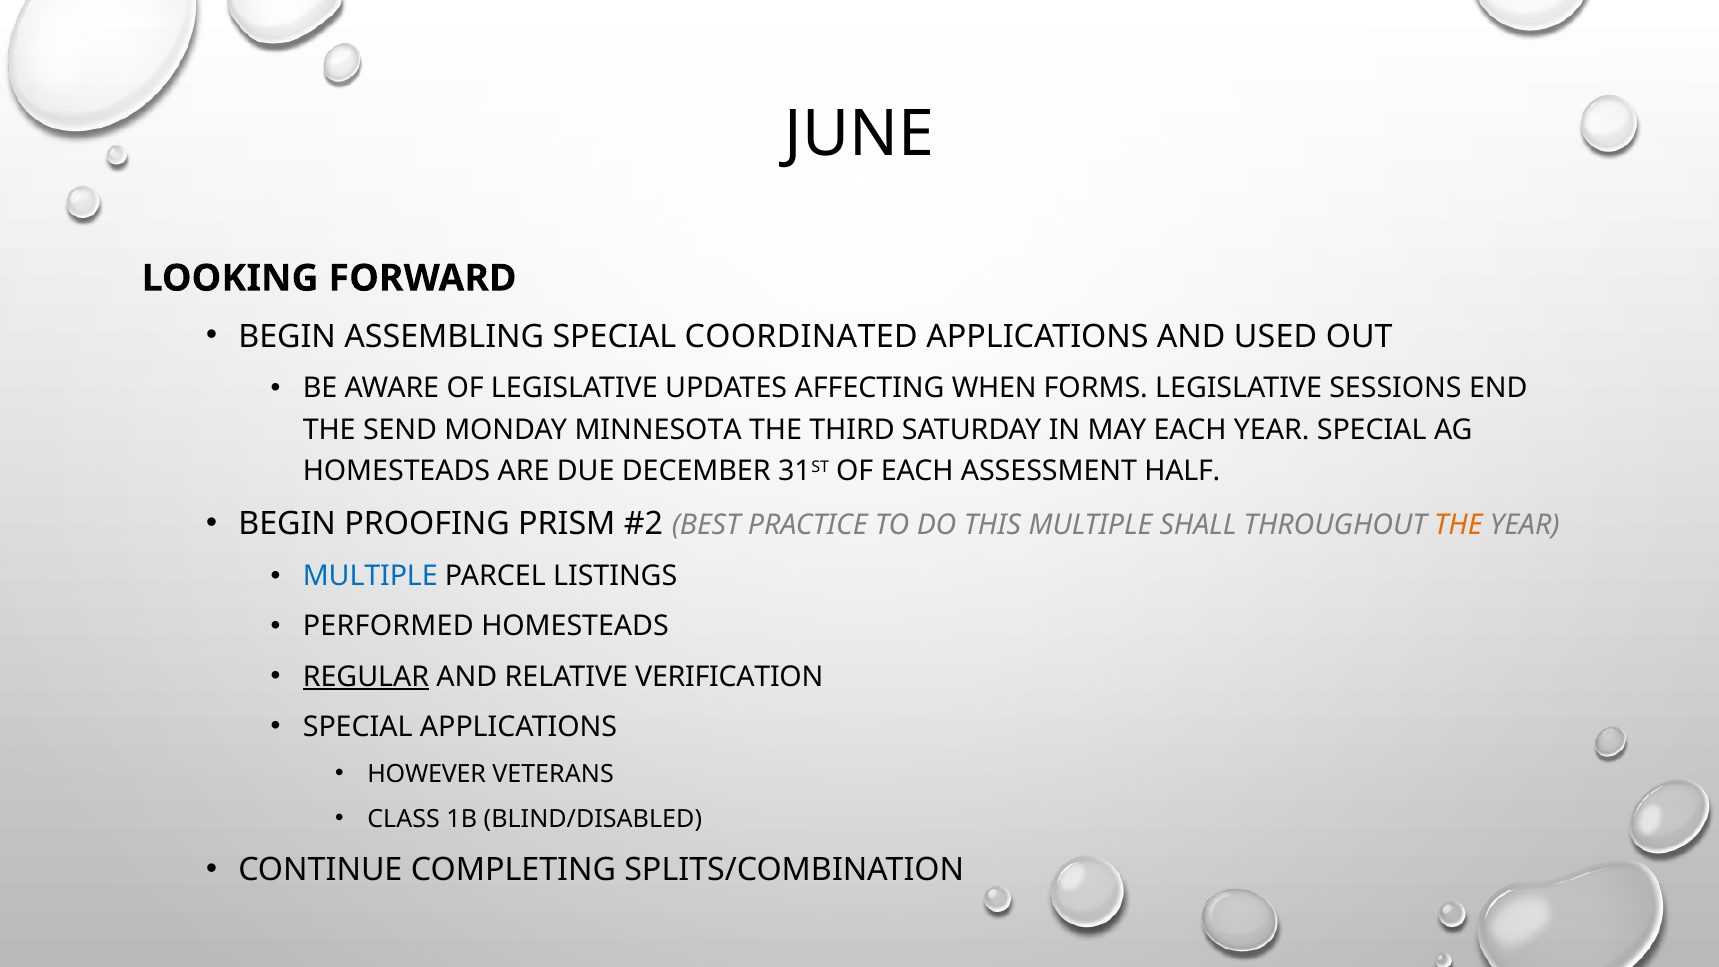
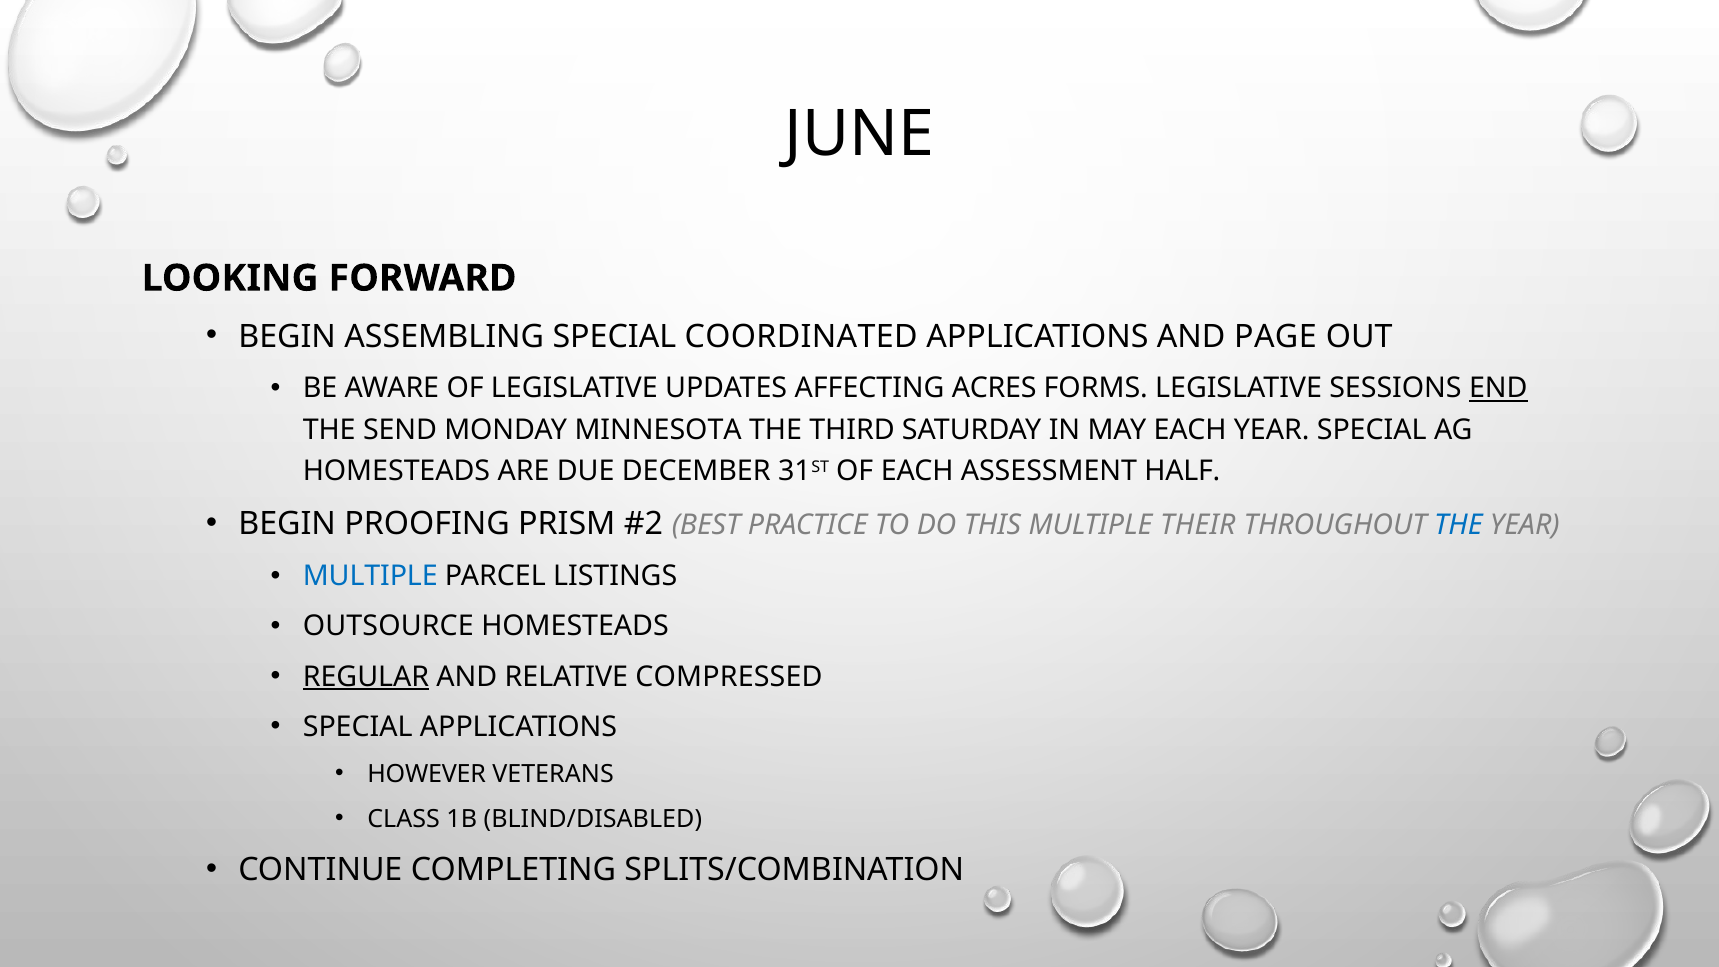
USED: USED -> PAGE
WHEN: WHEN -> ACRES
END underline: none -> present
SHALL: SHALL -> THEIR
THE at (1458, 525) colour: orange -> blue
PERFORMED: PERFORMED -> OUTSOURCE
VERIFICATION: VERIFICATION -> COMPRESSED
